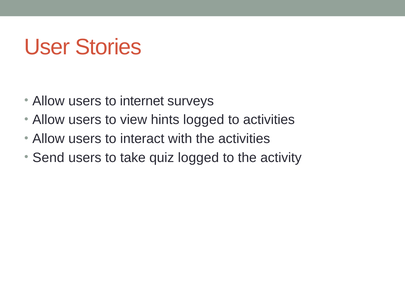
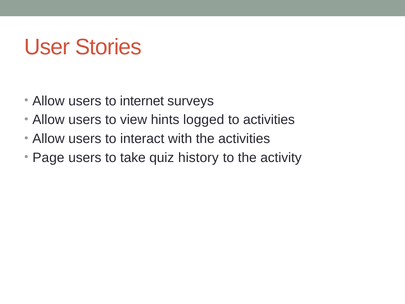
Send: Send -> Page
quiz logged: logged -> history
